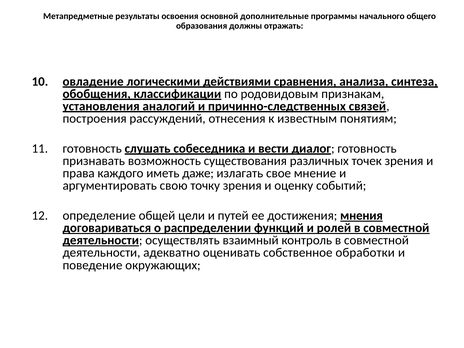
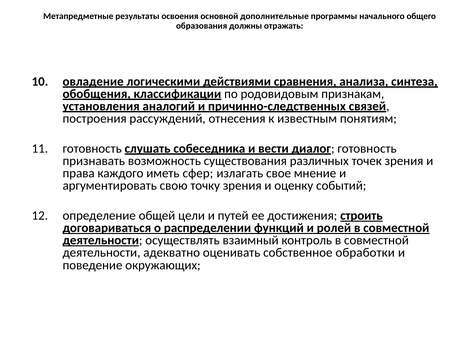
даже: даже -> сфер
мнения: мнения -> строить
